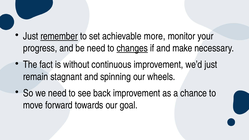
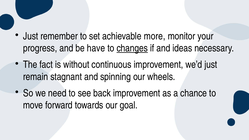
remember underline: present -> none
be need: need -> have
make: make -> ideas
